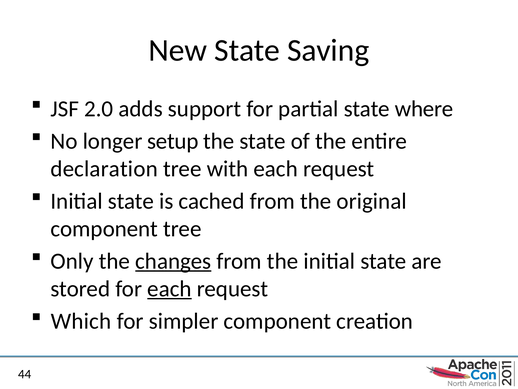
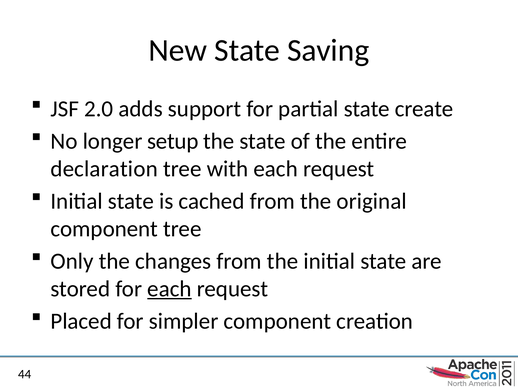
where: where -> create
changes underline: present -> none
Which: Which -> Placed
